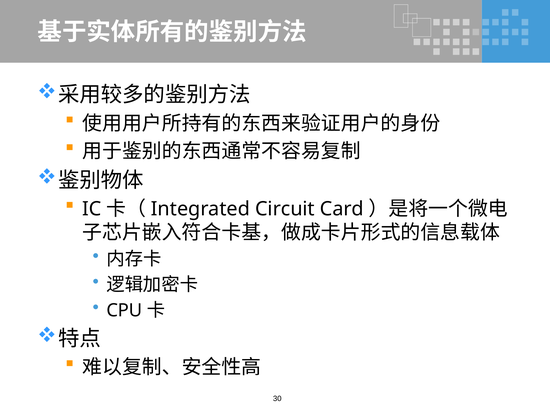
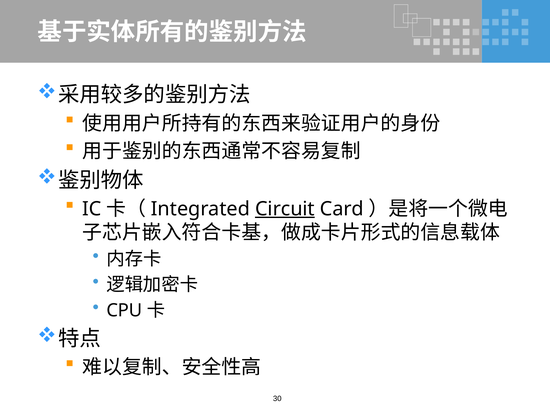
Circuit underline: none -> present
